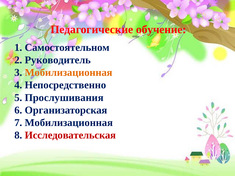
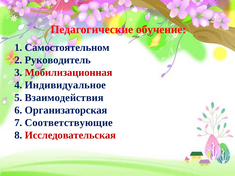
Мобилизационная at (69, 73) colour: orange -> red
Непосредственно: Непосредственно -> Индивидуальное
Прослушивания: Прослушивания -> Взаимодействия
7 Мобилизационная: Мобилизационная -> Соответствующие
